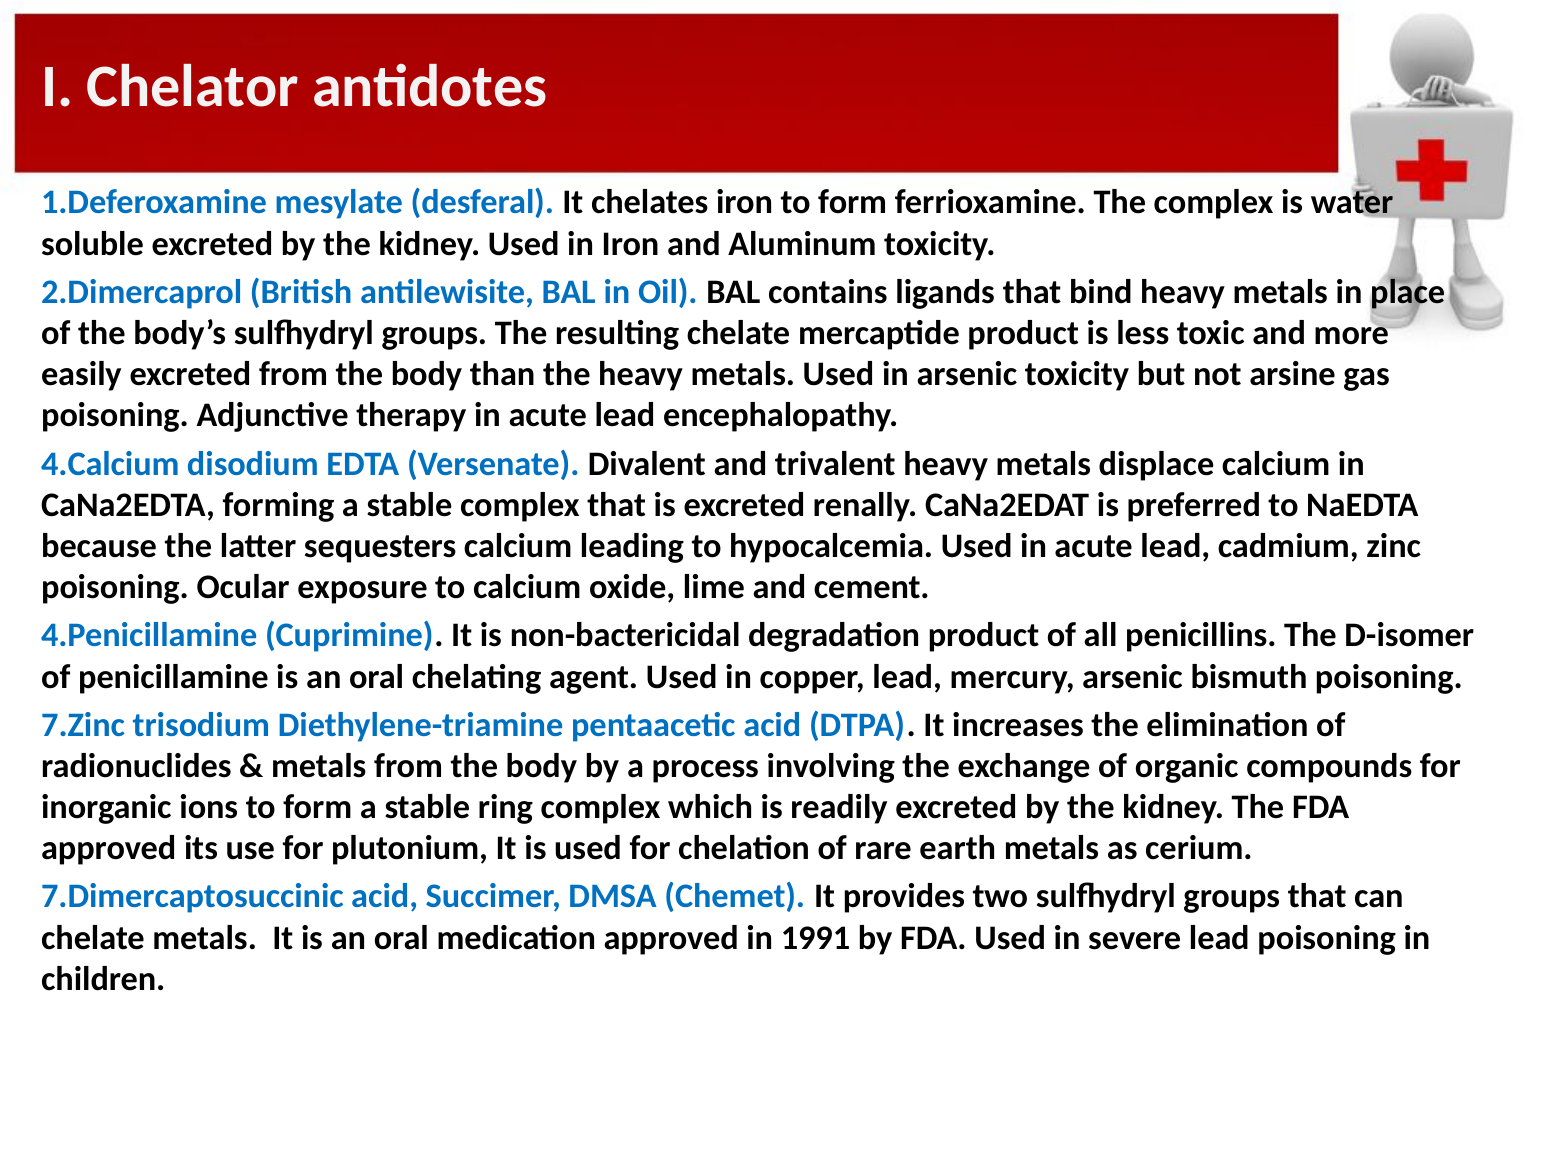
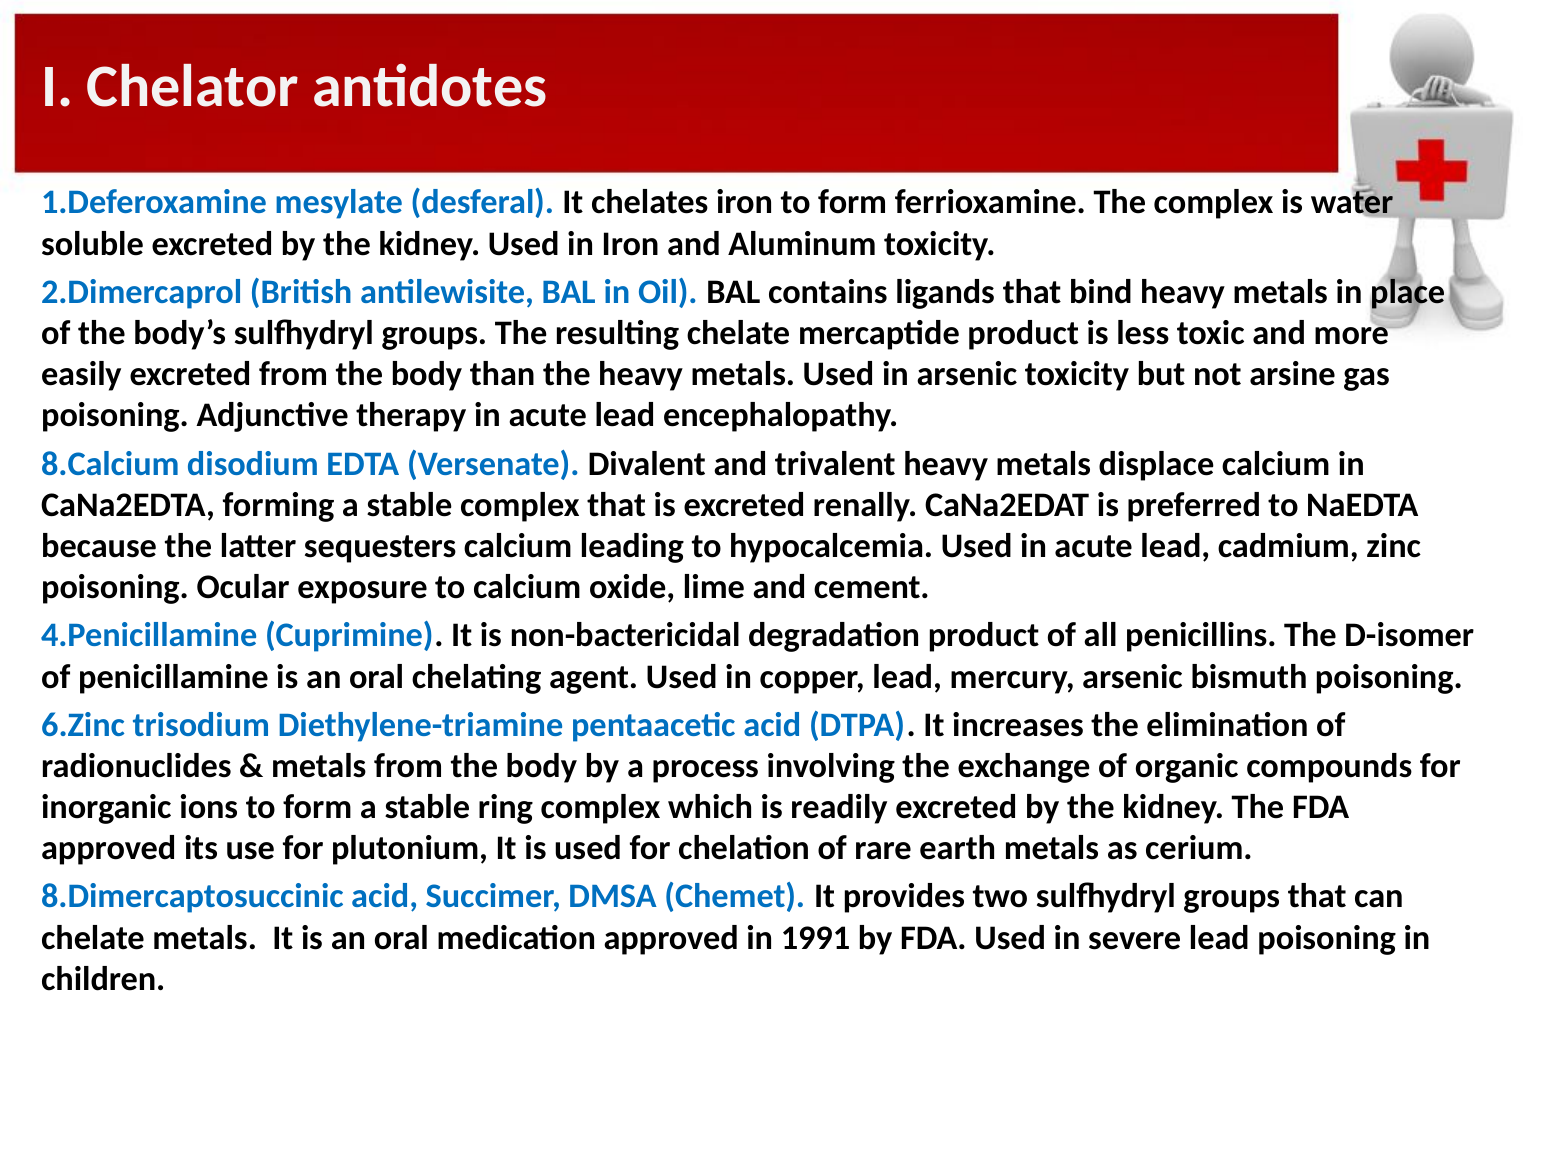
4.Calcium: 4.Calcium -> 8.Calcium
7.Zinc: 7.Zinc -> 6.Zinc
7.Dimercaptosuccinic: 7.Dimercaptosuccinic -> 8.Dimercaptosuccinic
